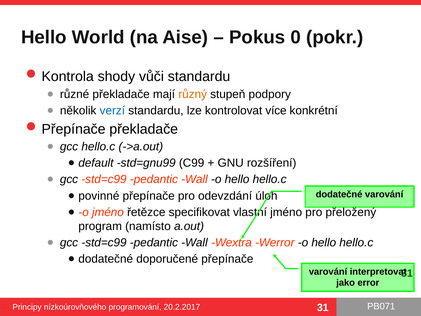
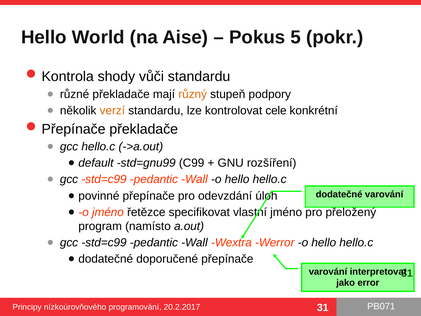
0: 0 -> 5
verzí colour: blue -> orange
více: více -> cele
